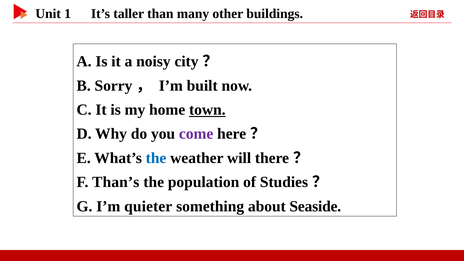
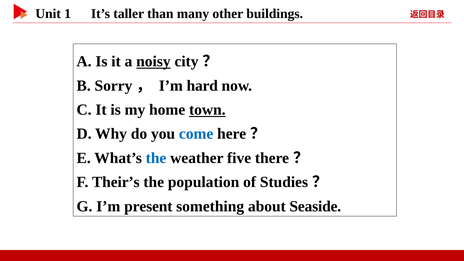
noisy underline: none -> present
built: built -> hard
come colour: purple -> blue
will: will -> five
Than’s: Than’s -> Their’s
quieter: quieter -> present
